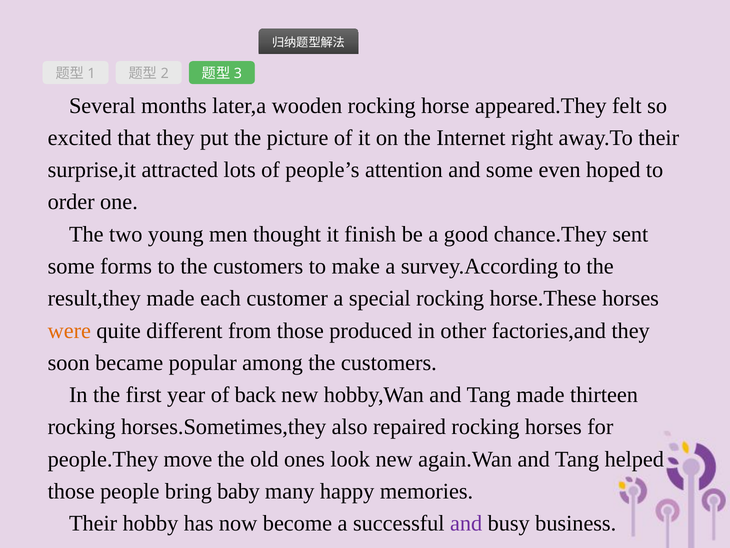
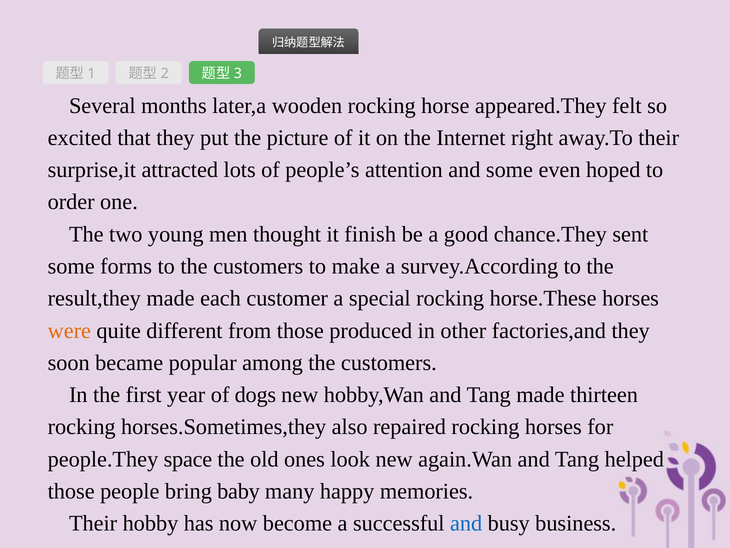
back: back -> dogs
move: move -> space
and at (466, 523) colour: purple -> blue
